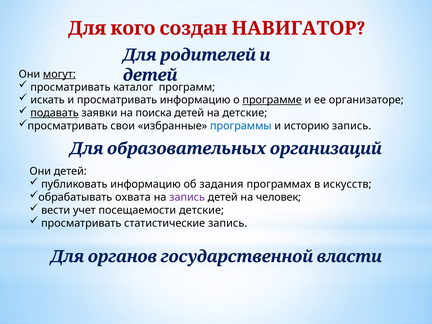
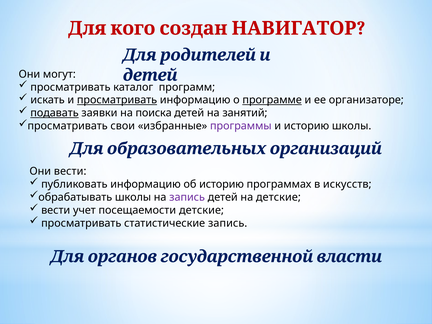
могут underline: present -> none
просматривать at (117, 100) underline: none -> present
на детские: детские -> занятий
программы colour: blue -> purple
историю запись: запись -> школы
Они детей: детей -> вести
об задания: задания -> историю
обрабатывать охвата: охвата -> школы
на человек: человек -> детские
